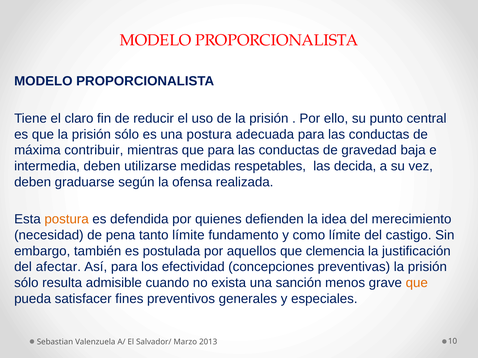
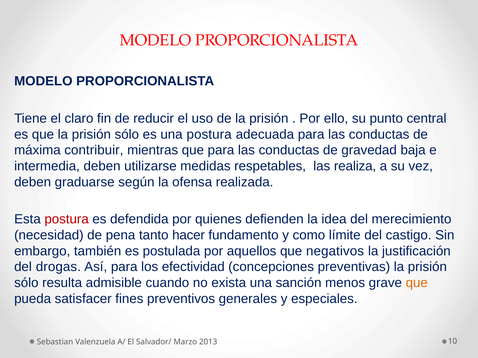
decida: decida -> realiza
postura at (67, 220) colour: orange -> red
tanto límite: límite -> hacer
clemencia: clemencia -> negativos
afectar: afectar -> drogas
